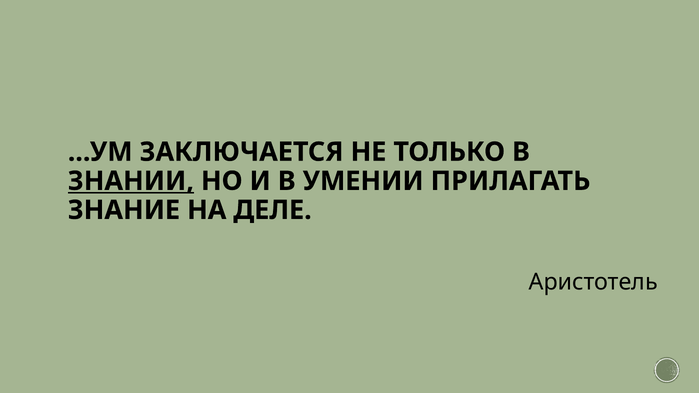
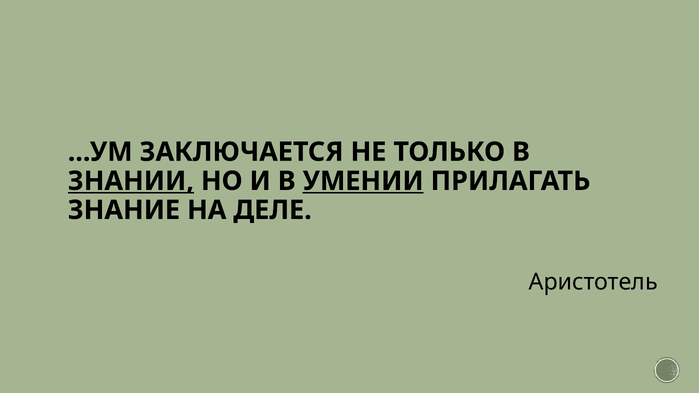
УМЕНИИ underline: none -> present
